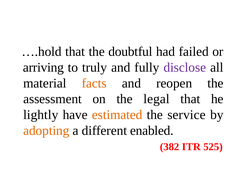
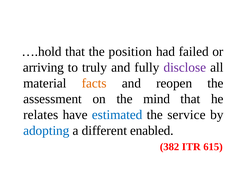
doubtful: doubtful -> position
legal: legal -> mind
lightly: lightly -> relates
estimated colour: orange -> blue
adopting colour: orange -> blue
525: 525 -> 615
